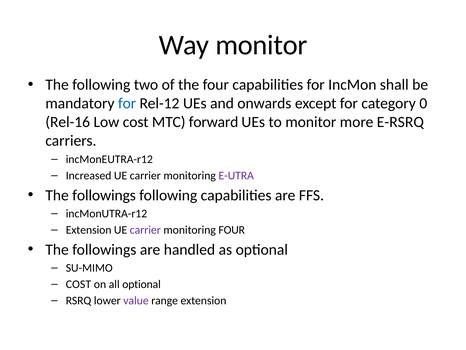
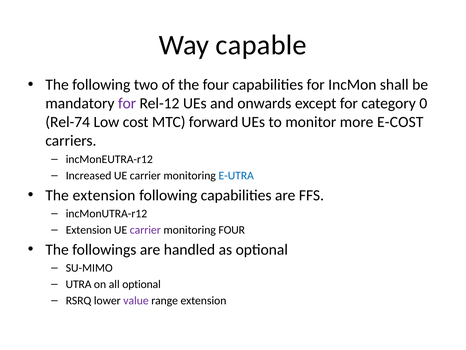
Way monitor: monitor -> capable
for at (127, 103) colour: blue -> purple
Rel-16: Rel-16 -> Rel-74
E-RSRQ: E-RSRQ -> E-COST
E-UTRA colour: purple -> blue
followings at (104, 195): followings -> extension
COST at (78, 284): COST -> UTRA
